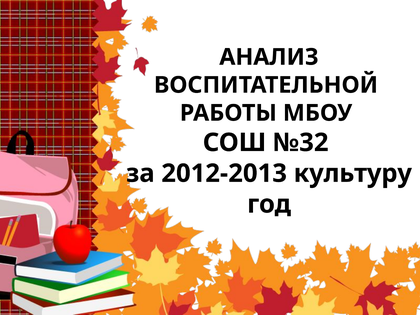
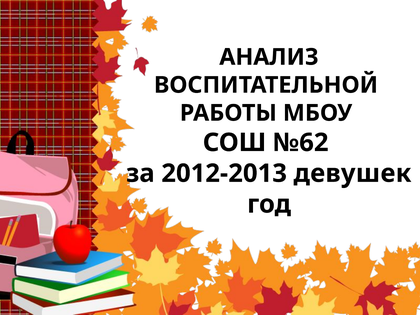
№32: №32 -> №62
культуру: культуру -> девушек
